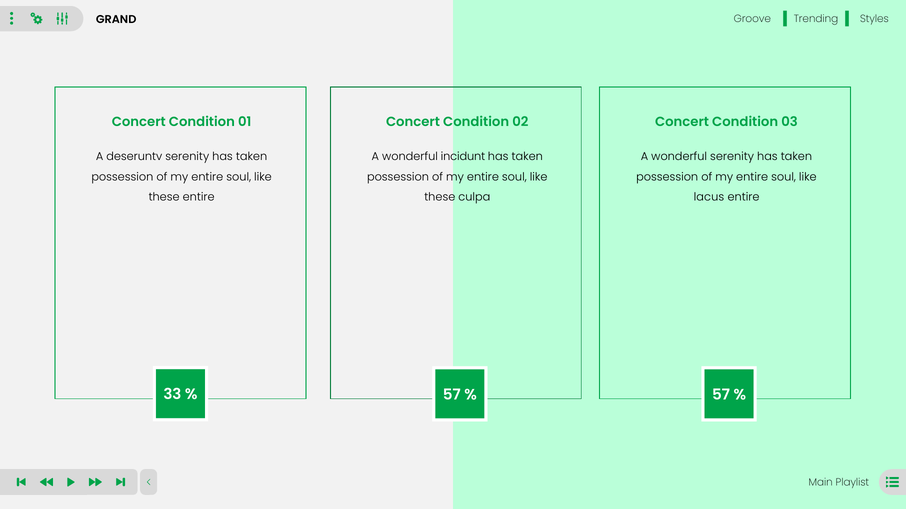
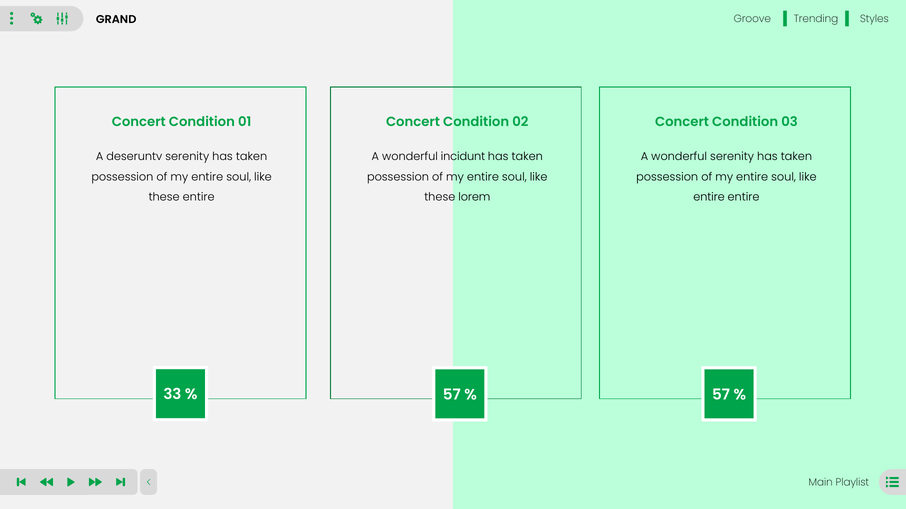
culpa: culpa -> lorem
lacus at (709, 197): lacus -> entire
